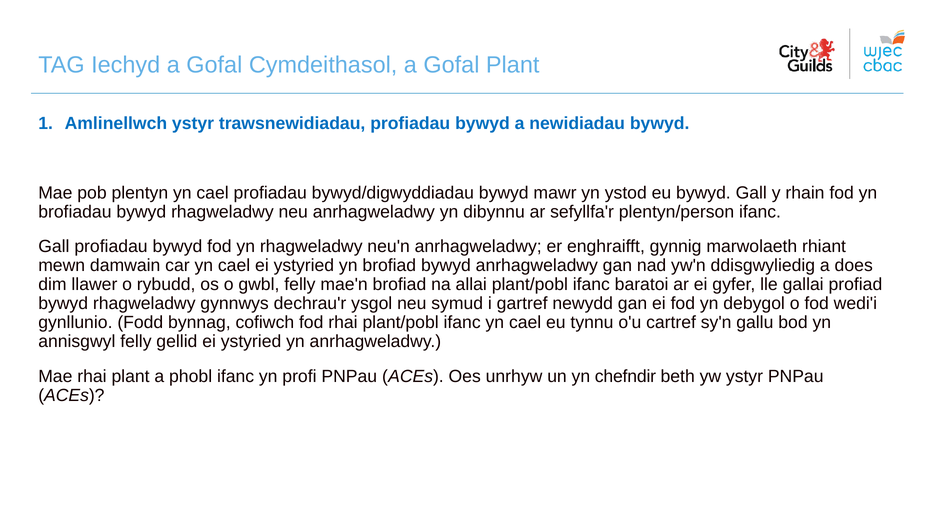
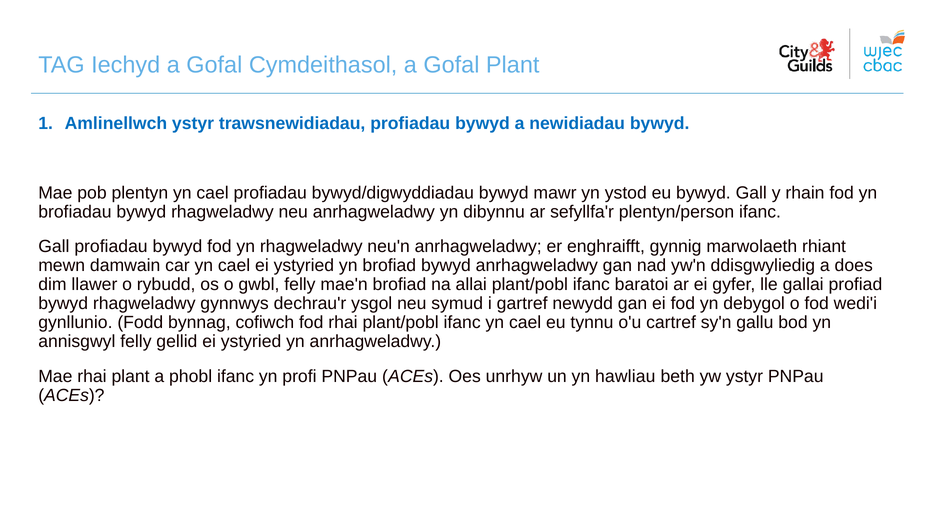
chefndir: chefndir -> hawliau
